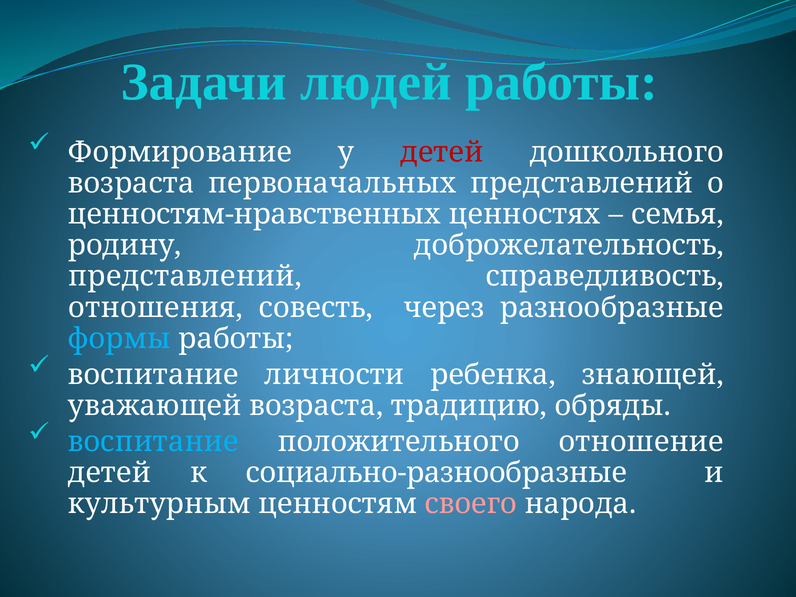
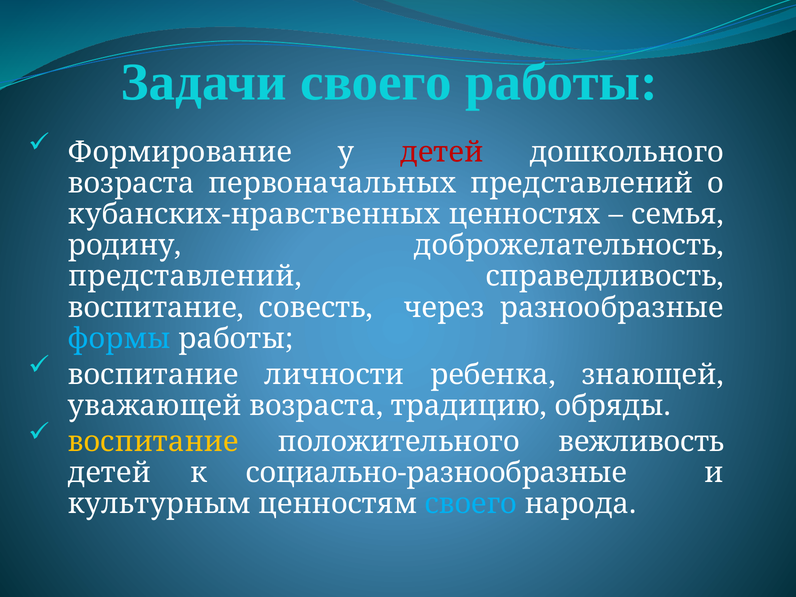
Задачи людей: людей -> своего
ценностям-нравственных: ценностям-нравственных -> кубанских-нравственных
отношения at (156, 308): отношения -> воспитание
воспитание at (153, 442) colour: light blue -> yellow
отношение: отношение -> вежливость
своего at (471, 504) colour: pink -> light blue
